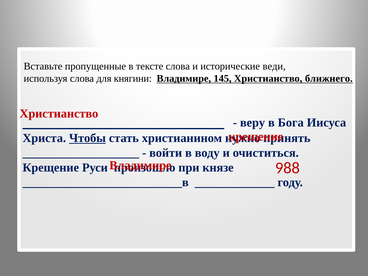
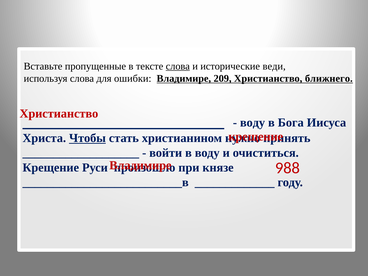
слова at (178, 66) underline: none -> present
княгини: княгини -> ошибки
145: 145 -> 209
веру at (253, 123): веру -> воду
